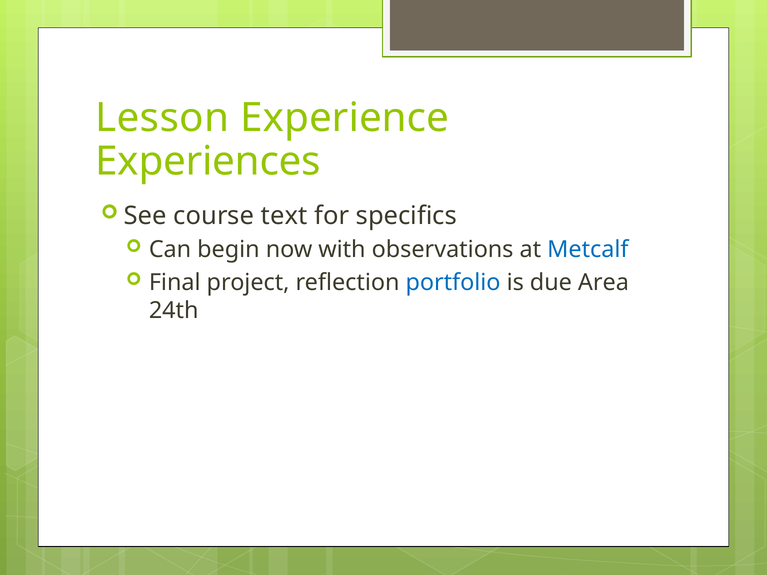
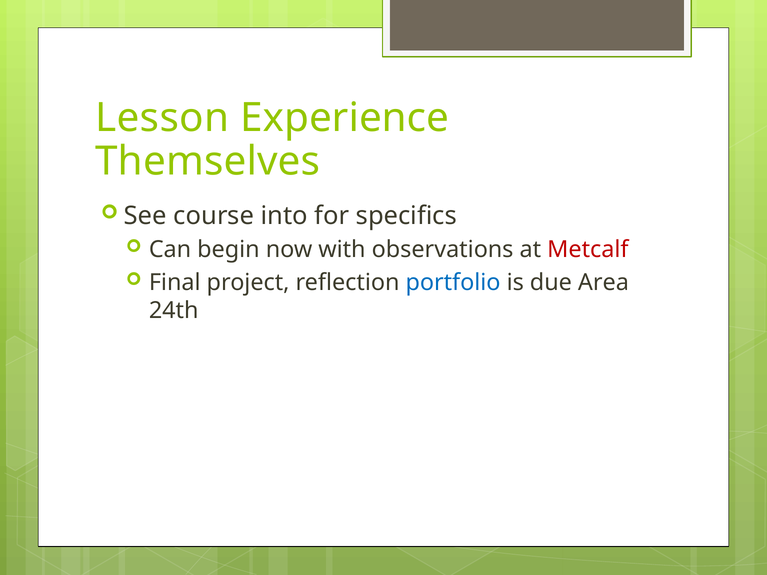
Experiences: Experiences -> Themselves
text: text -> into
Metcalf colour: blue -> red
